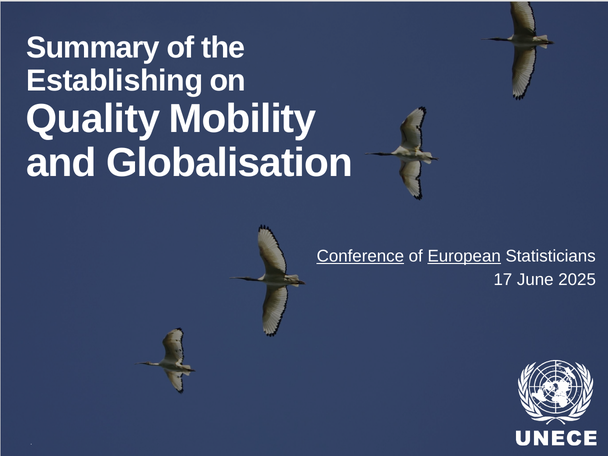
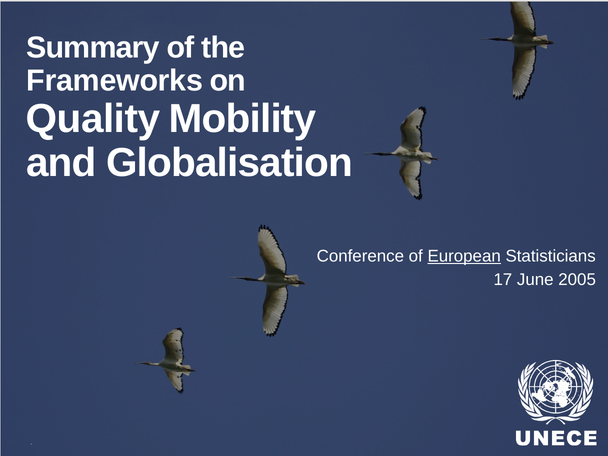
Establishing: Establishing -> Frameworks
Conference underline: present -> none
2025: 2025 -> 2005
